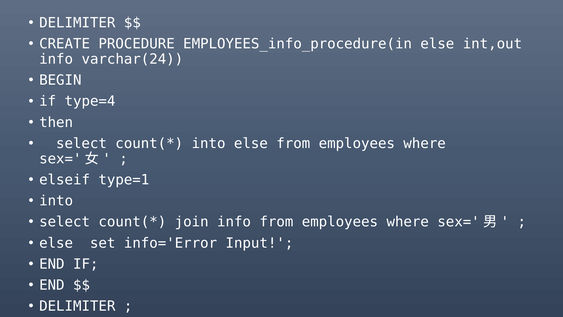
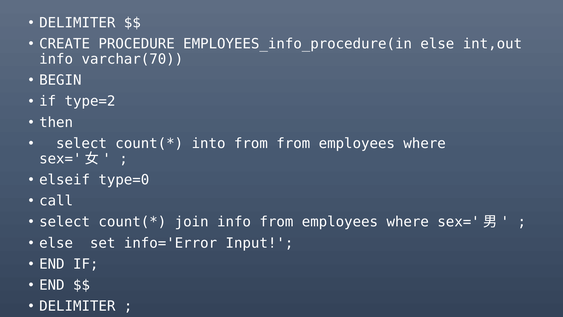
varchar(24: varchar(24 -> varchar(70
type=4: type=4 -> type=2
into else: else -> from
type=1: type=1 -> type=0
into at (56, 201): into -> call
